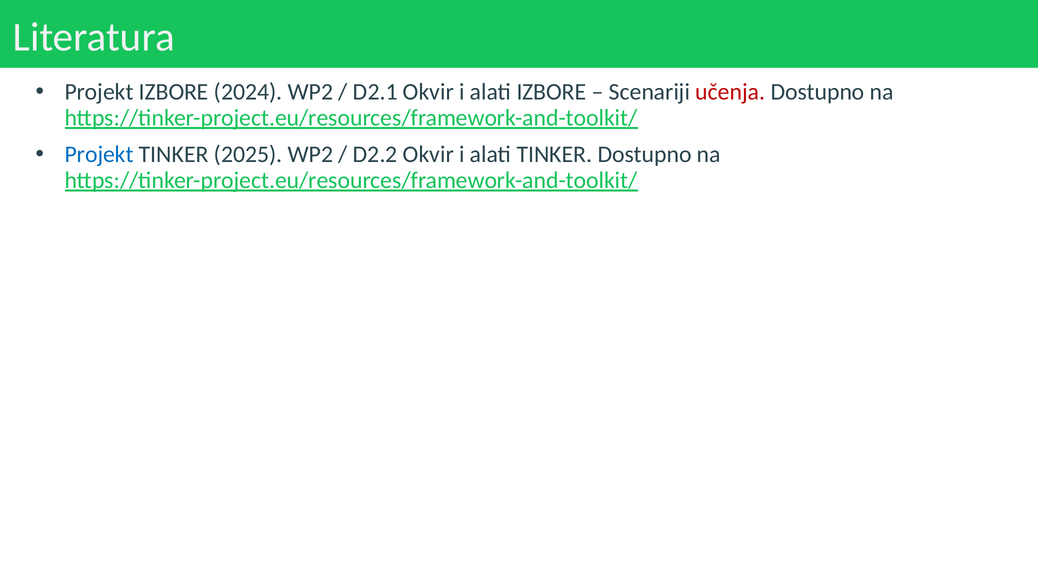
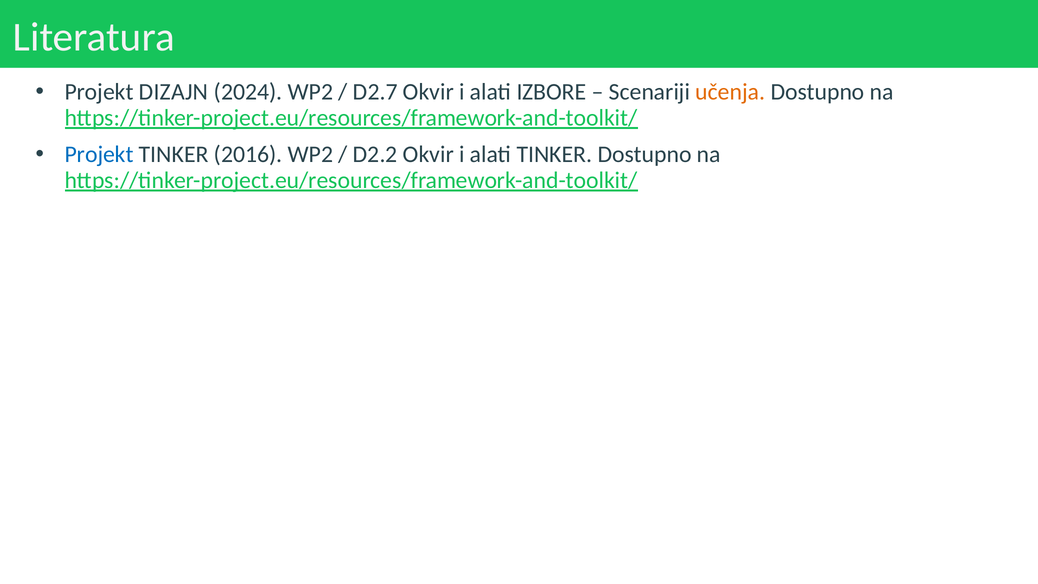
Projekt IZBORE: IZBORE -> DIZAJN
D2.1: D2.1 -> D2.7
učenja colour: red -> orange
2025: 2025 -> 2016
